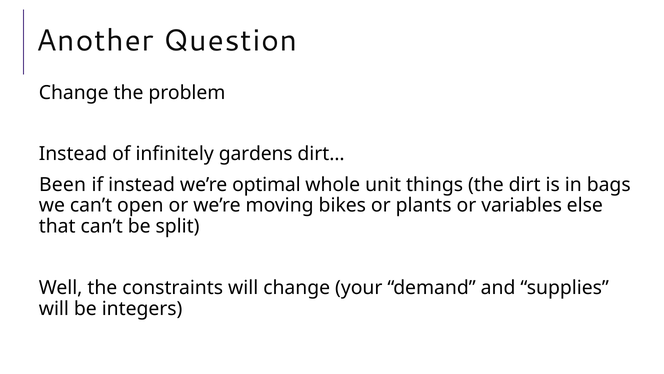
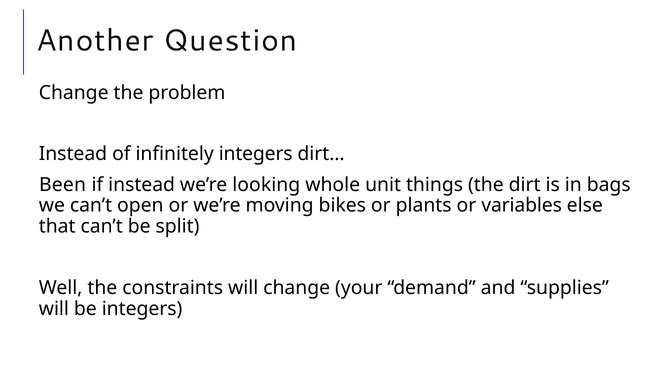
infinitely gardens: gardens -> integers
optimal: optimal -> looking
